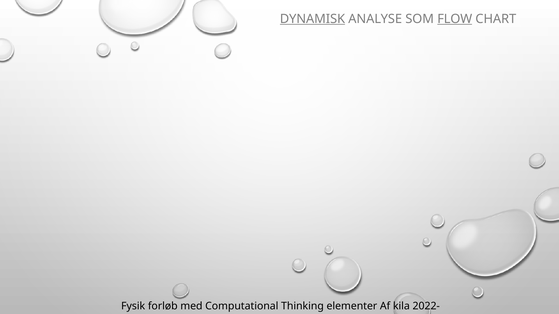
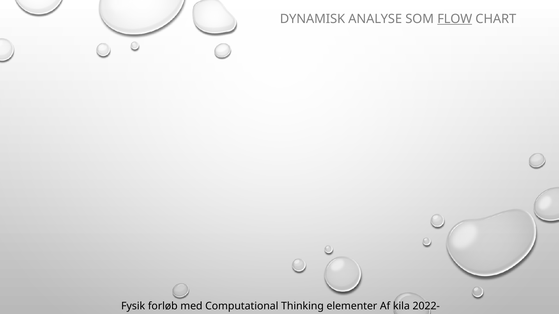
DYNAMISK underline: present -> none
